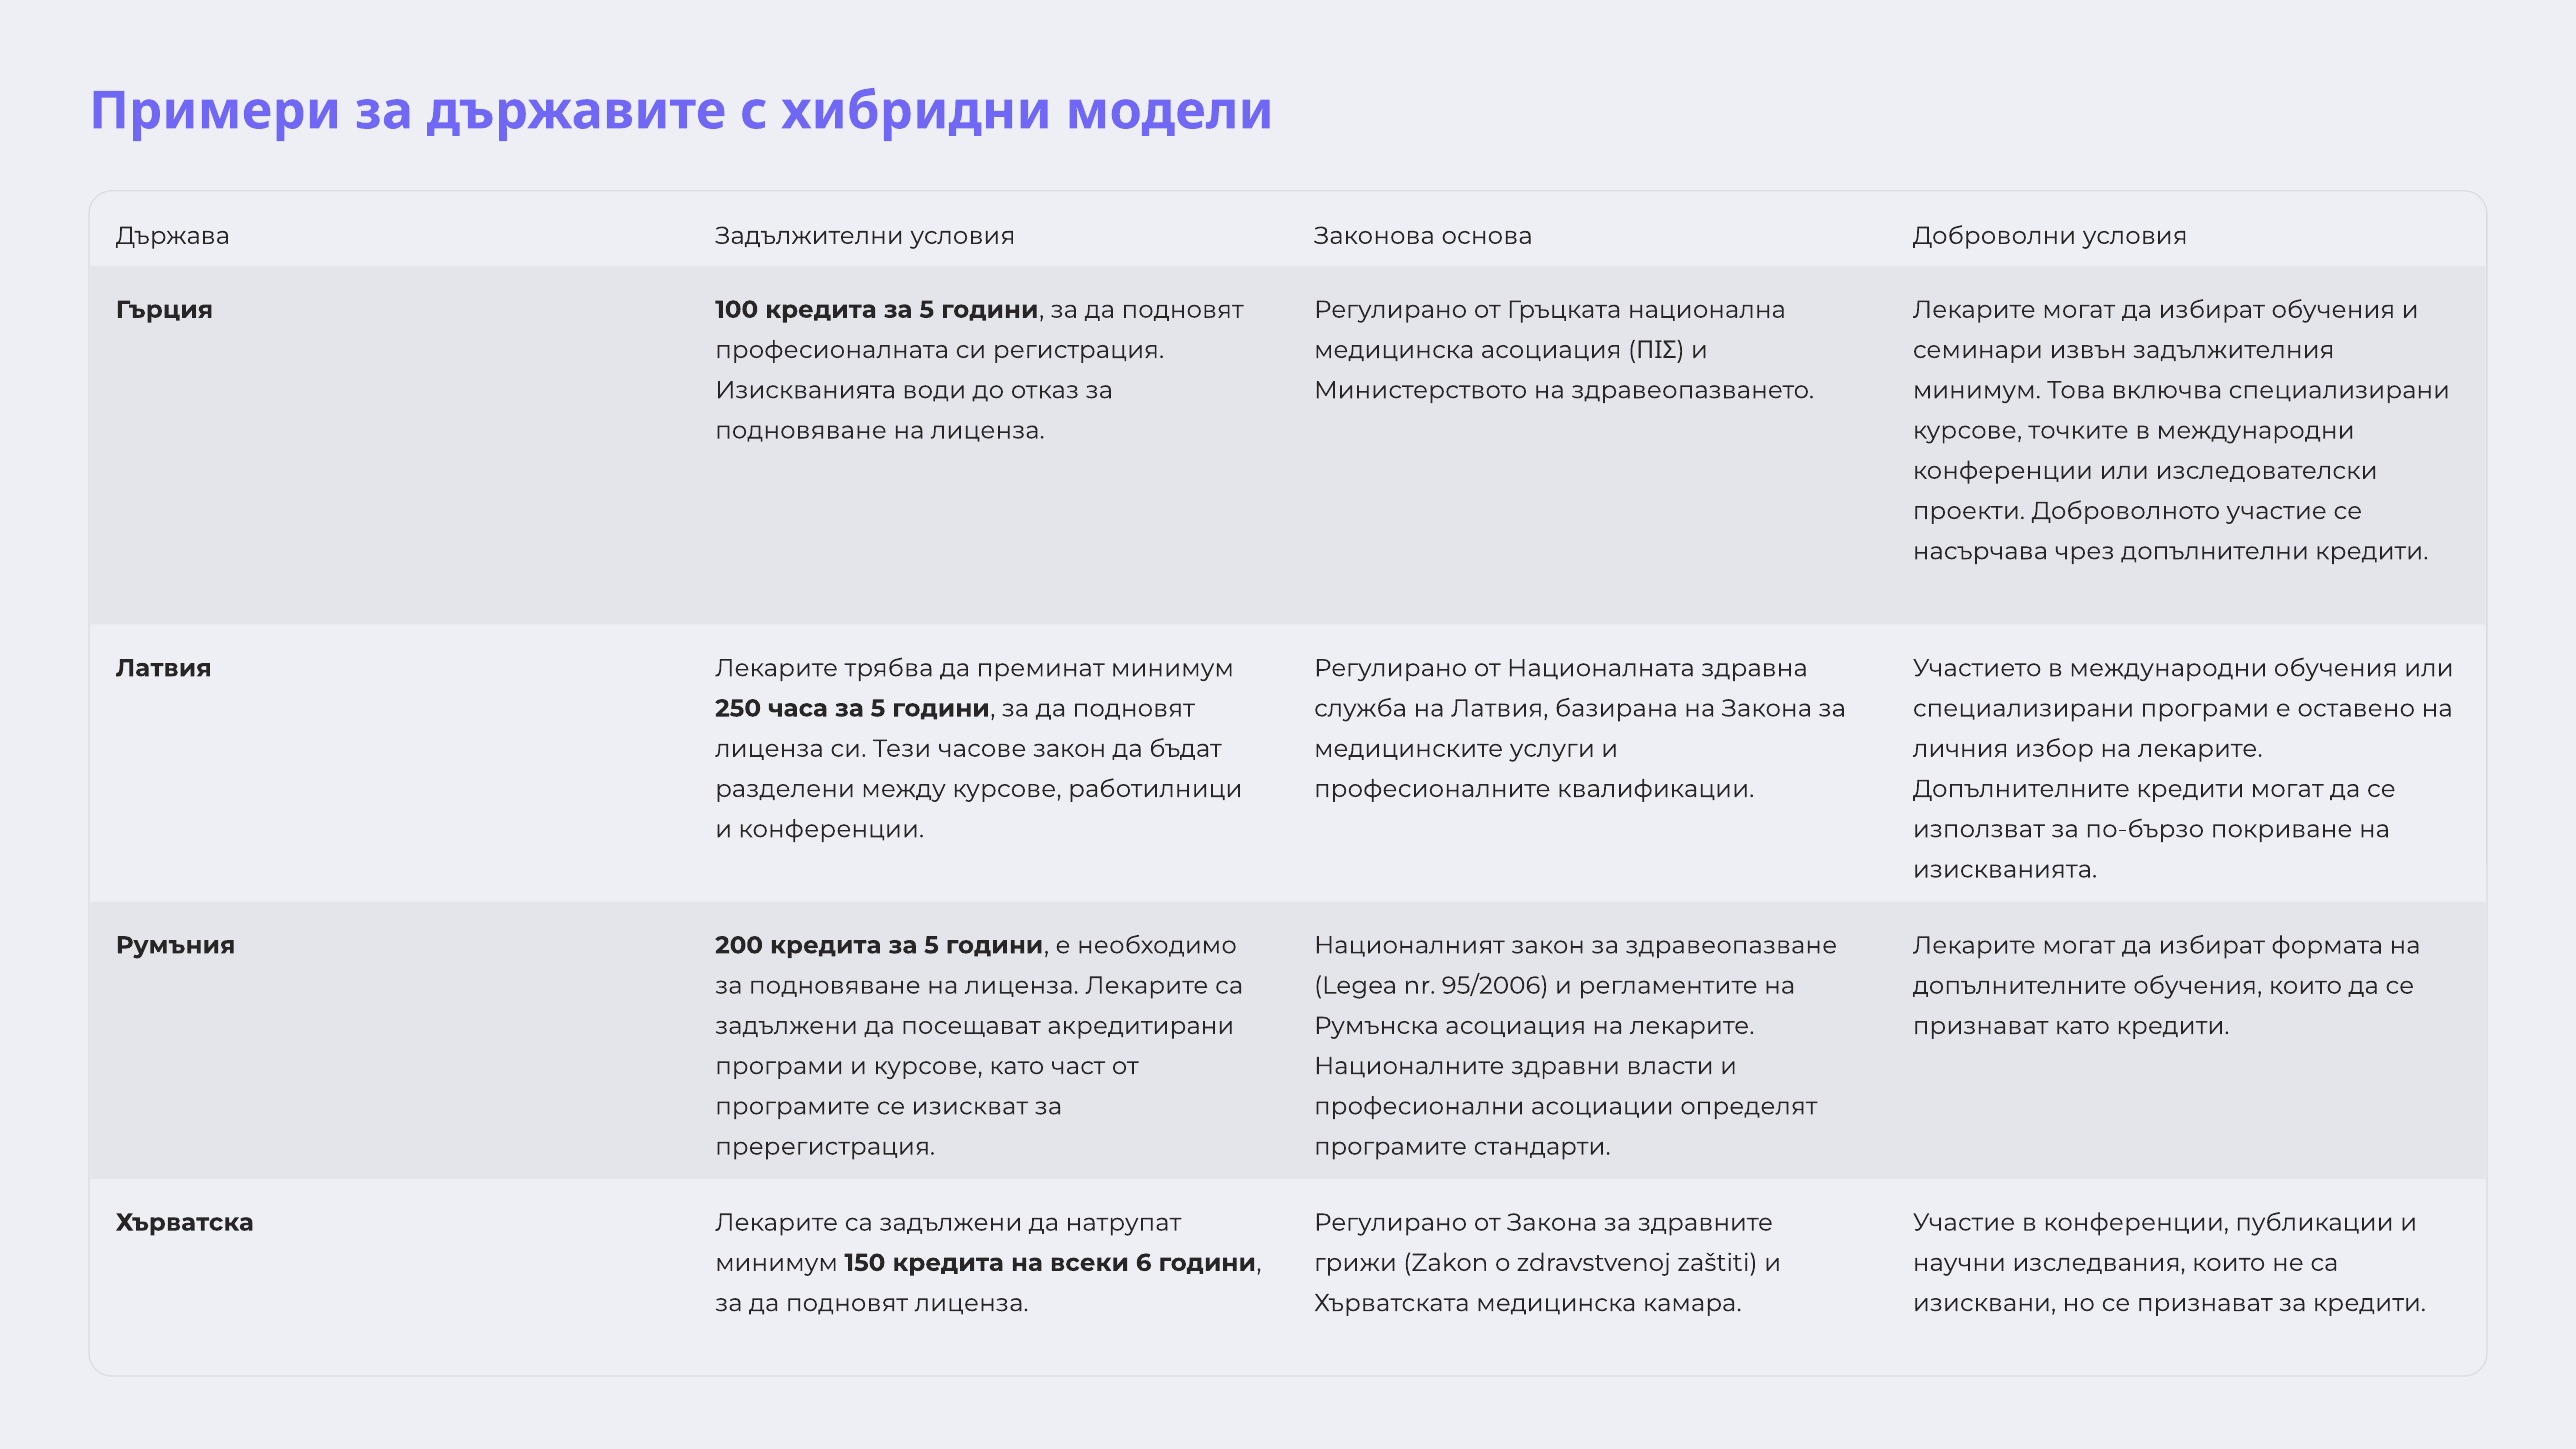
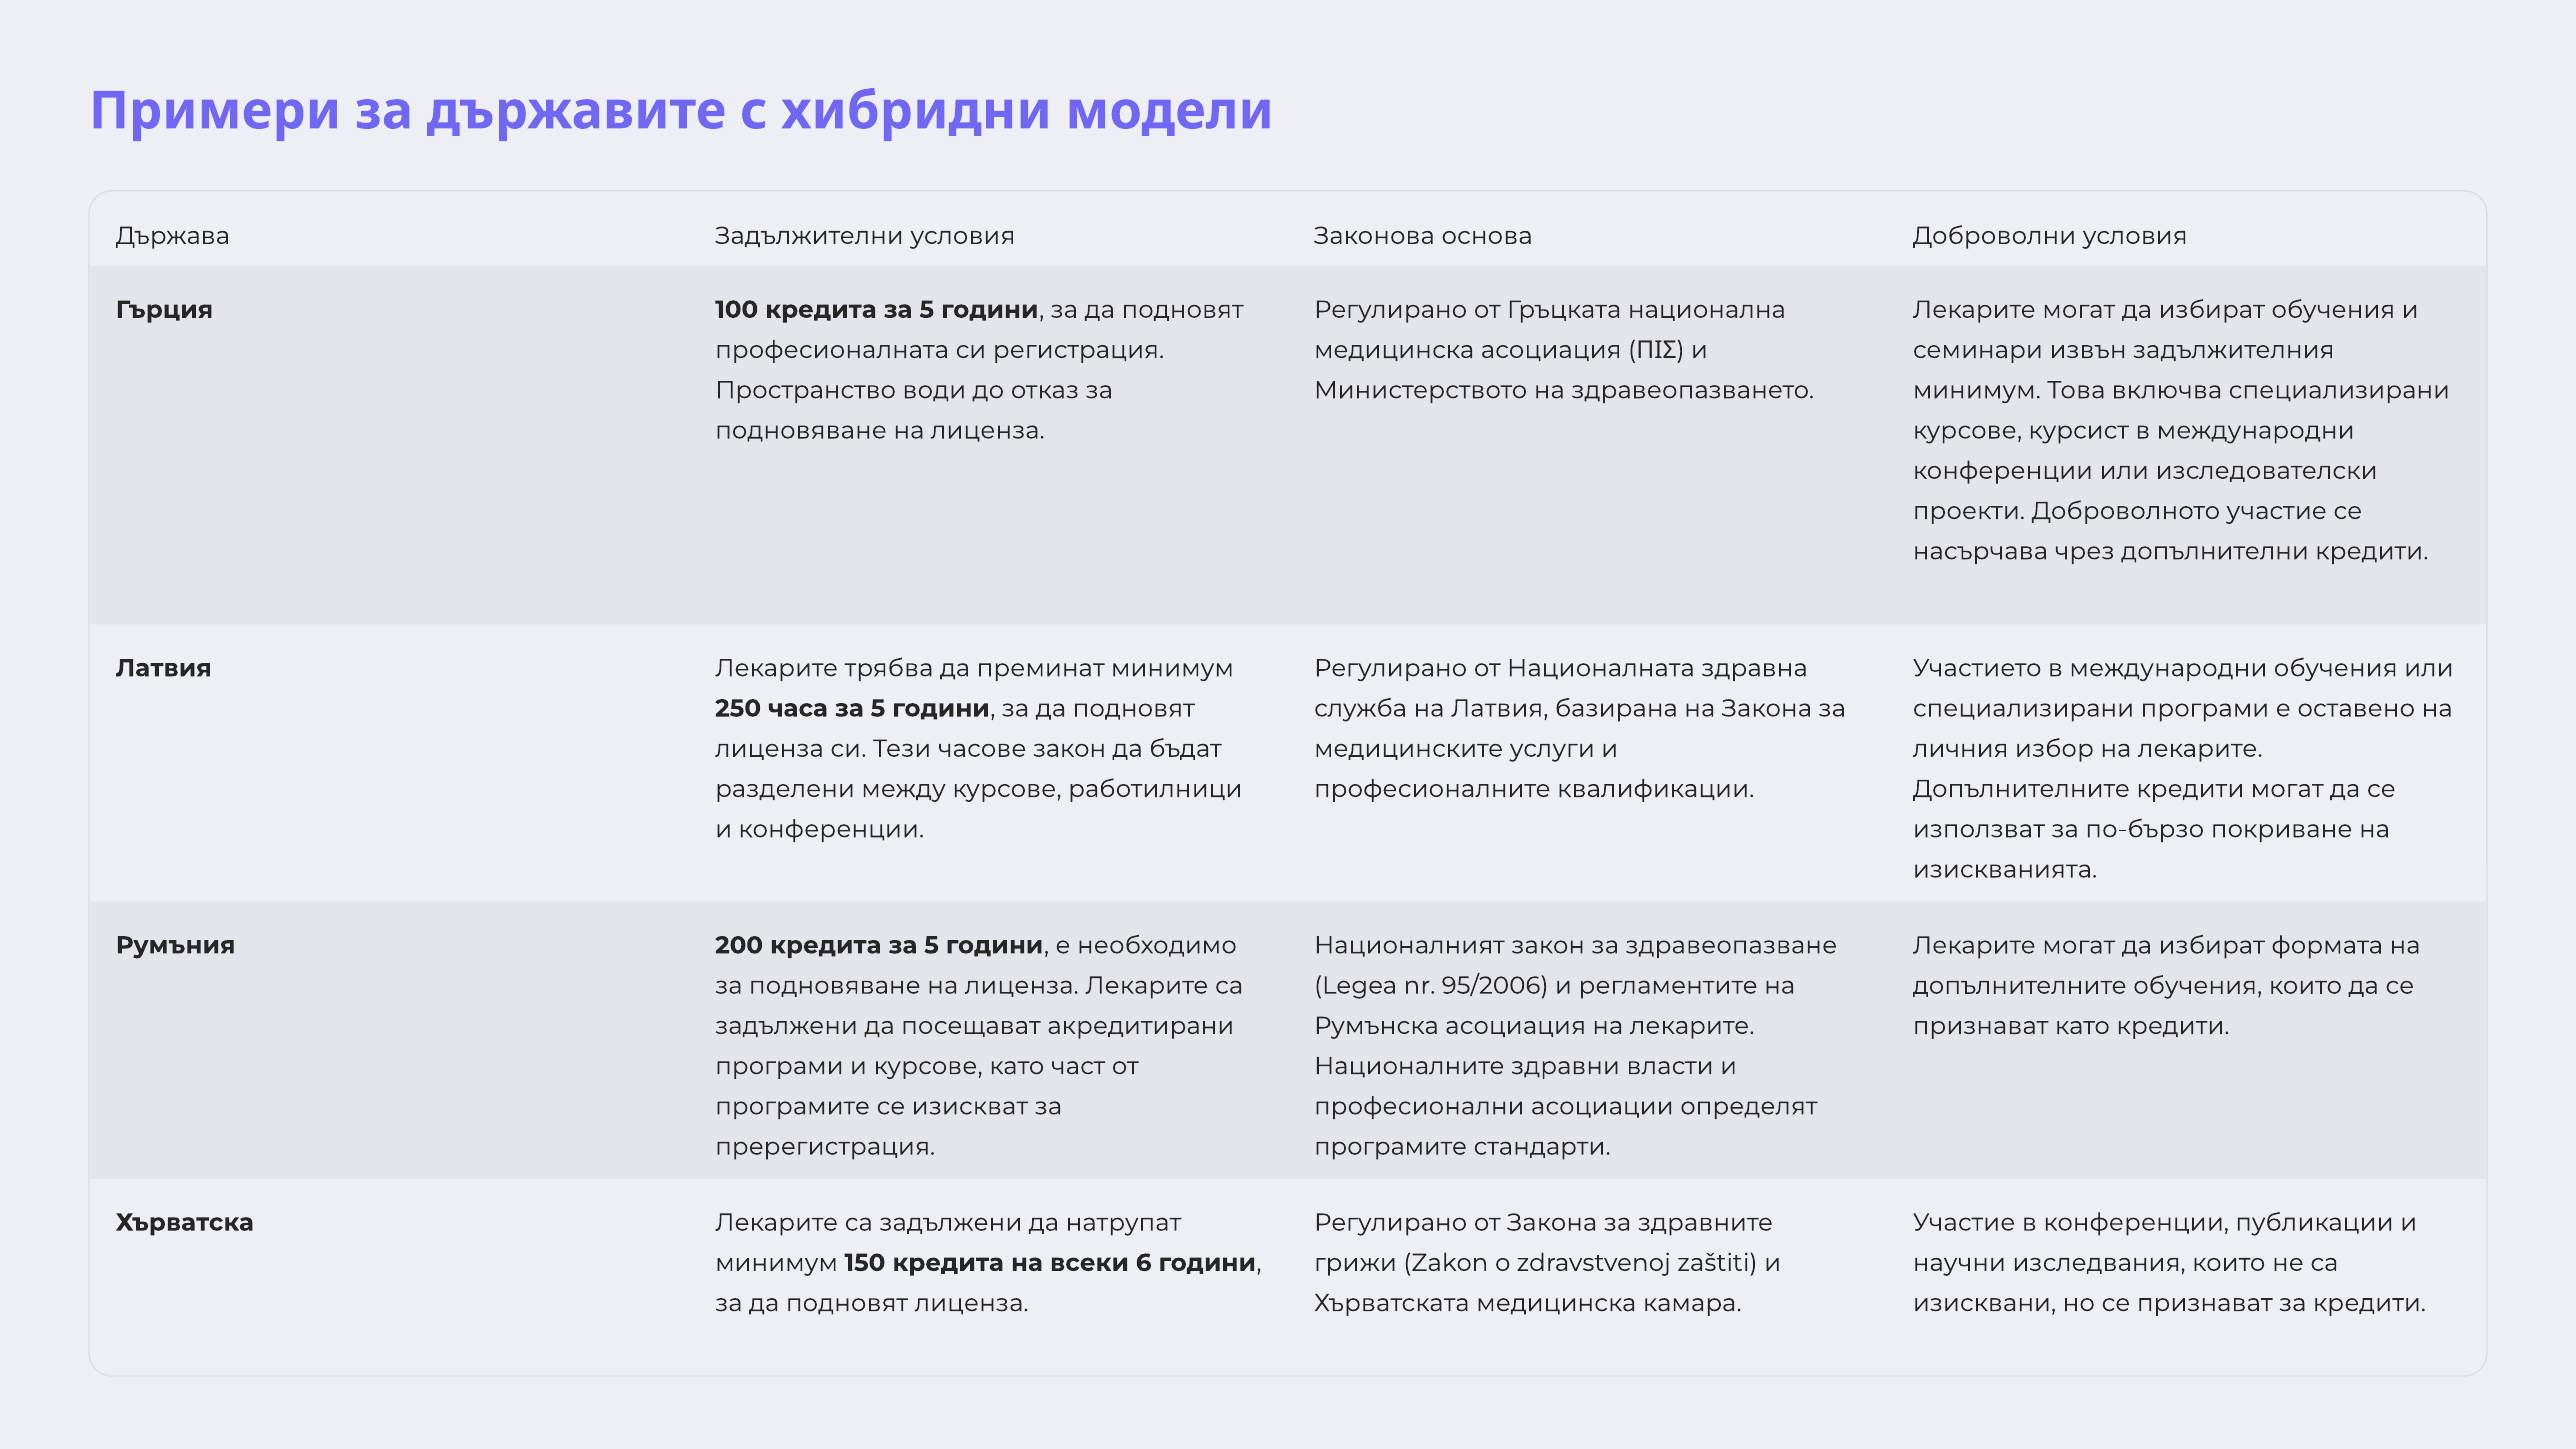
Изискванията at (806, 390): Изискванията -> Пространство
точките: точките -> курсист
